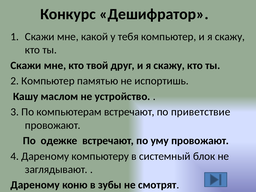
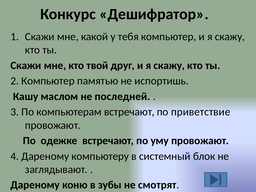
устройство: устройство -> последней
